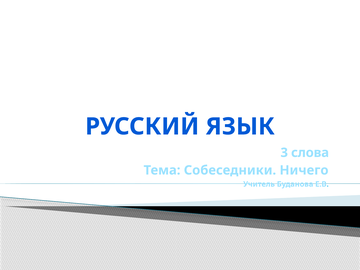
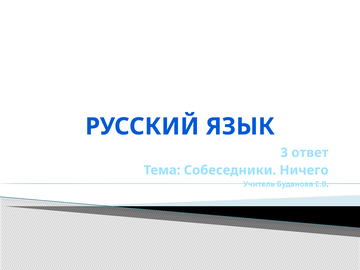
слова: слова -> ответ
